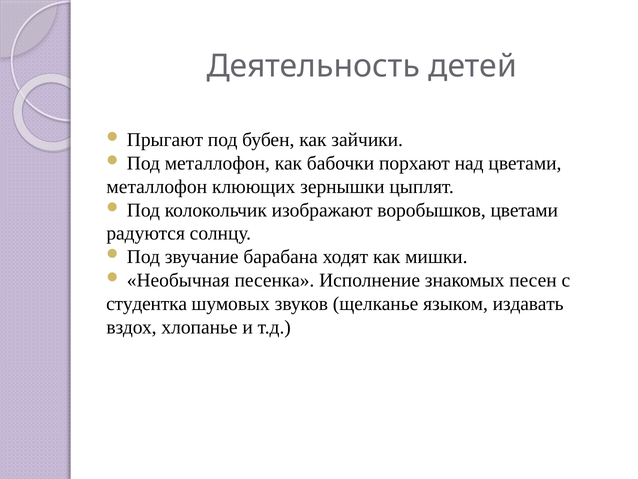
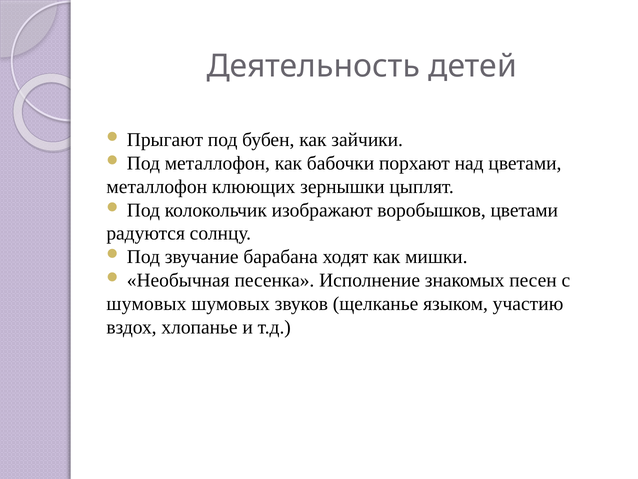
студентка at (147, 303): студентка -> шумовых
издавать: издавать -> участию
